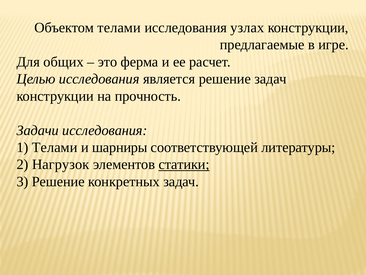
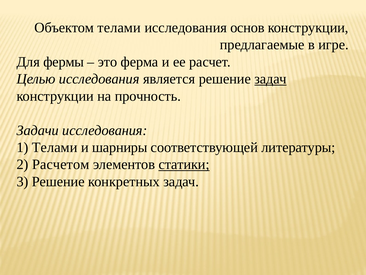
узлах: узлах -> основ
общих: общих -> фермы
задач at (271, 79) underline: none -> present
Нагрузок: Нагрузок -> Расчетом
